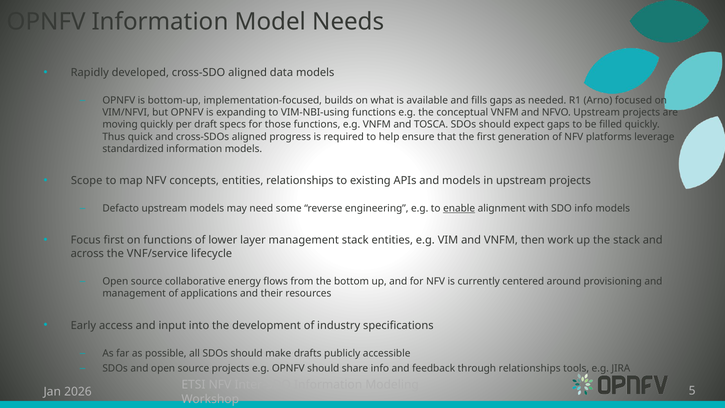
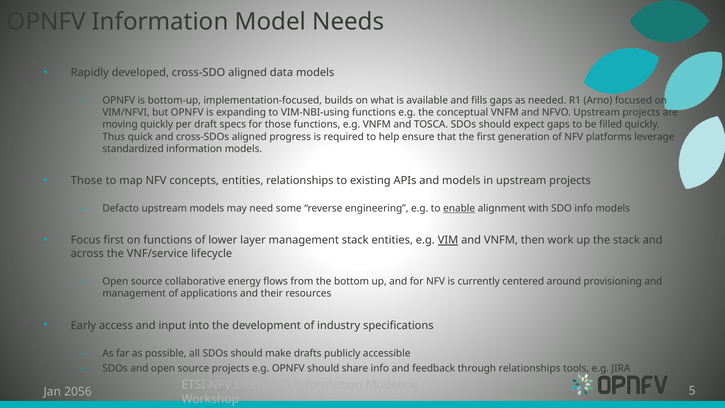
Scope at (87, 181): Scope -> Those
VIM underline: none -> present
2026: 2026 -> 2056
